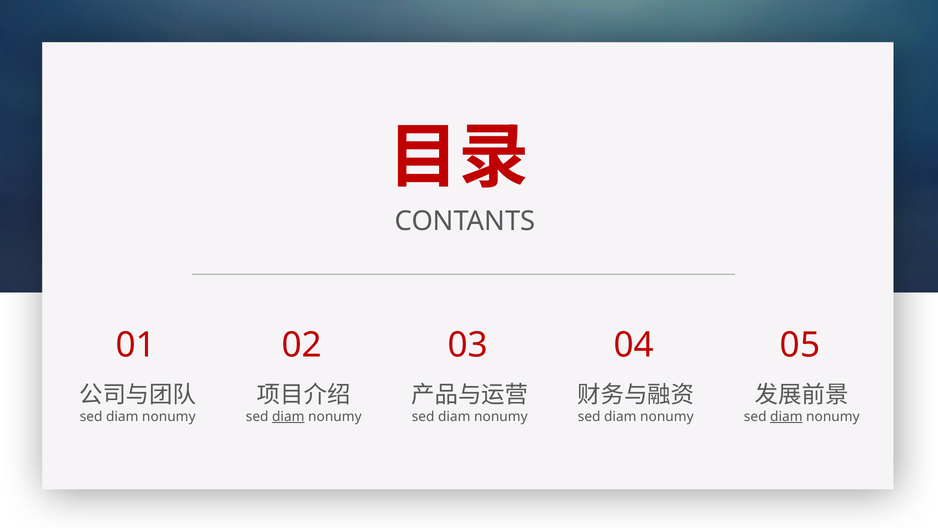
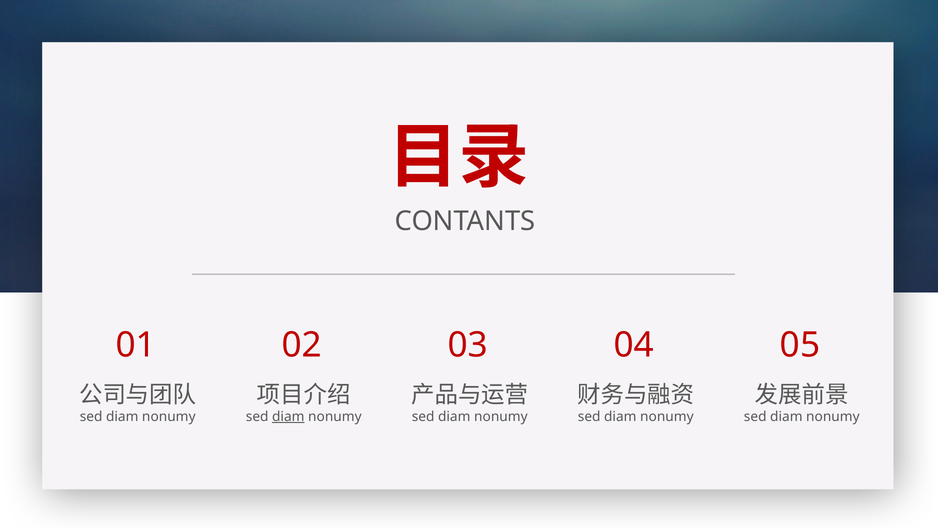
diam at (786, 416) underline: present -> none
